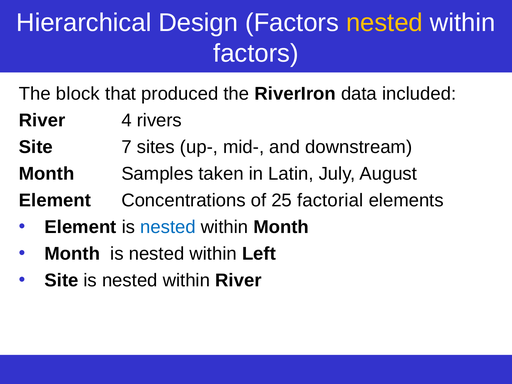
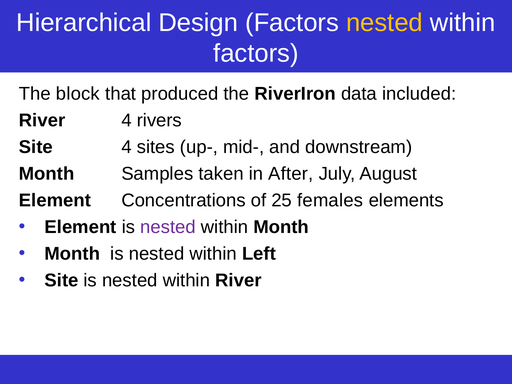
Site 7: 7 -> 4
Latin: Latin -> After
factorial: factorial -> females
nested at (168, 227) colour: blue -> purple
